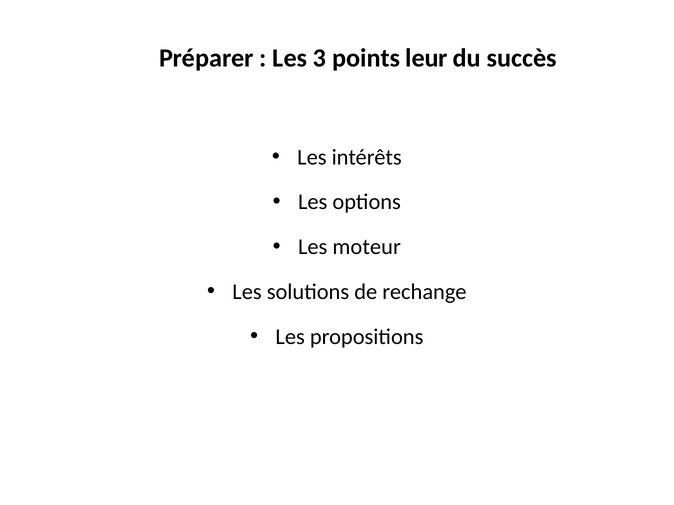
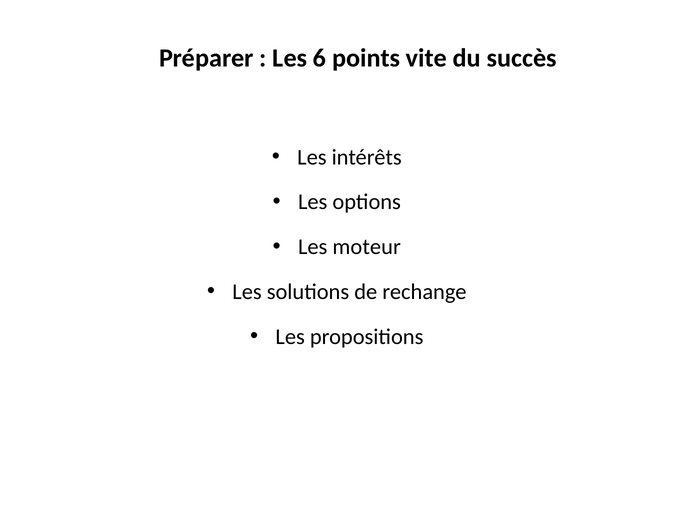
3: 3 -> 6
leur: leur -> vite
